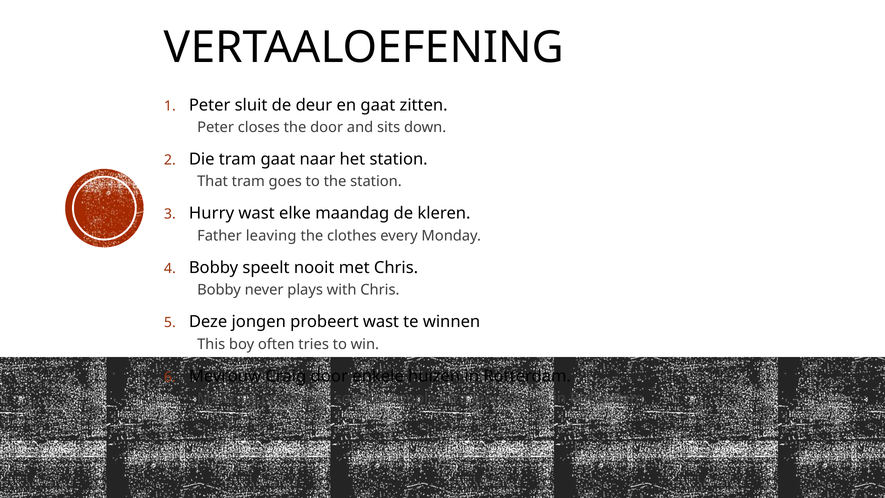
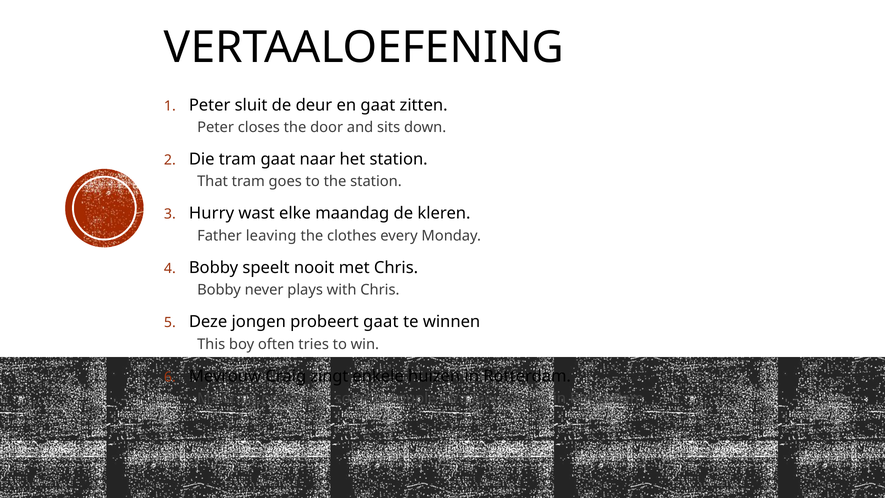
probeert wast: wast -> gaat
Craig door: door -> zingt
